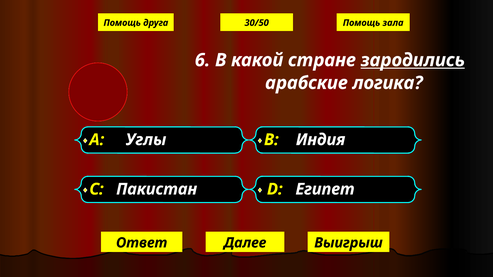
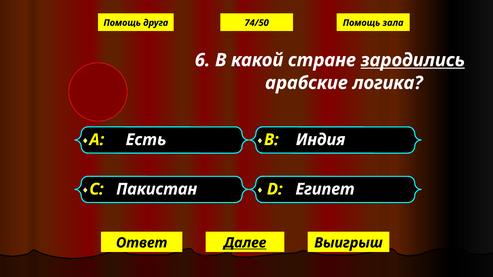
30/50: 30/50 -> 74/50
Углы: Углы -> Есть
Далее underline: none -> present
